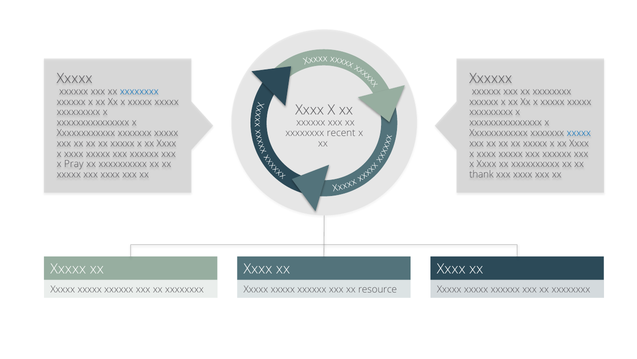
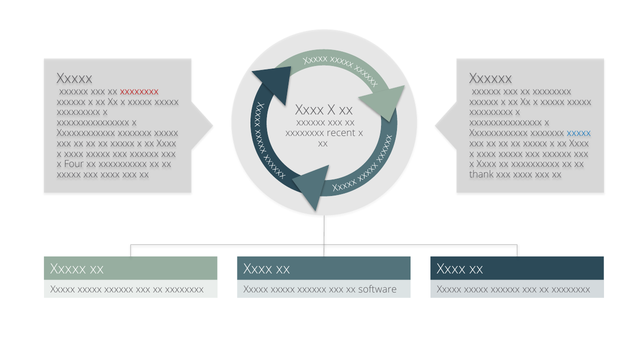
xxxxxxxx at (139, 91) colour: blue -> red
Pray: Pray -> Four
resource: resource -> software
